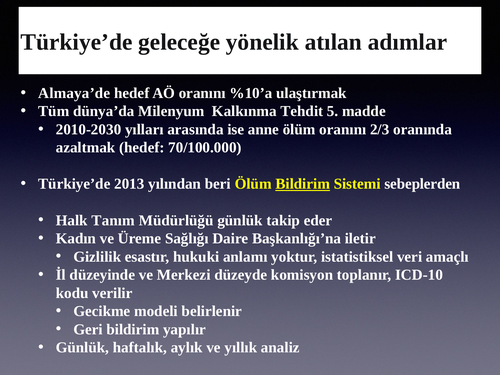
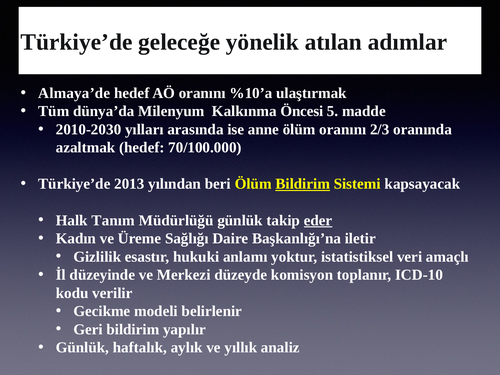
Tehdit: Tehdit -> Öncesi
sebeplerden: sebeplerden -> kapsayacak
eder underline: none -> present
